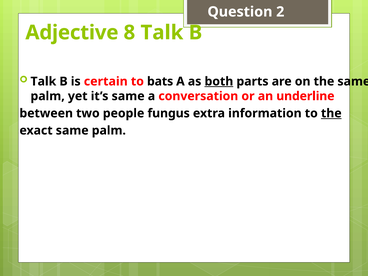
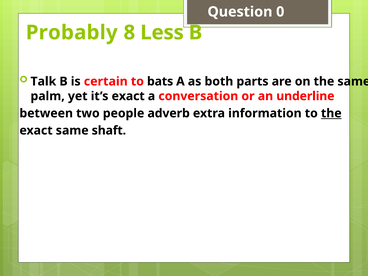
2: 2 -> 0
Adjective: Adjective -> Probably
8 Talk: Talk -> Less
both underline: present -> none
it’s same: same -> exact
fungus: fungus -> adverb
exact same palm: palm -> shaft
